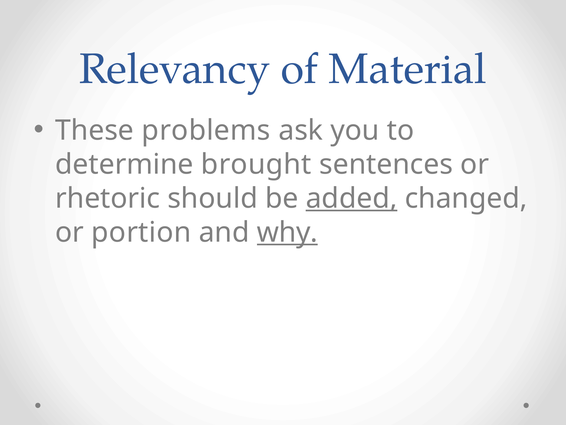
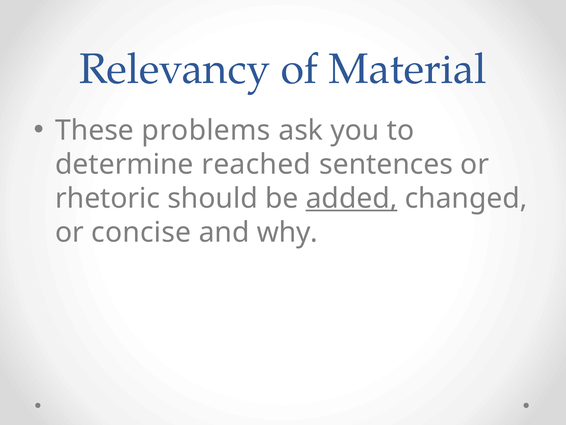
brought: brought -> reached
portion: portion -> concise
why underline: present -> none
